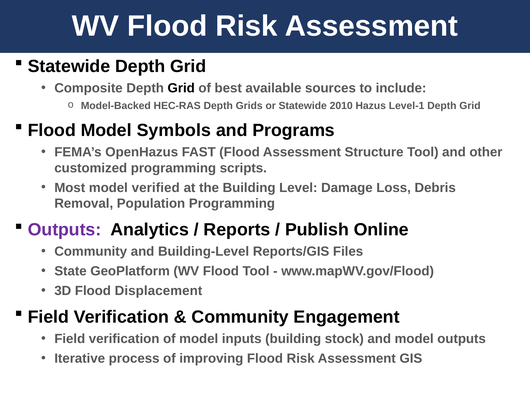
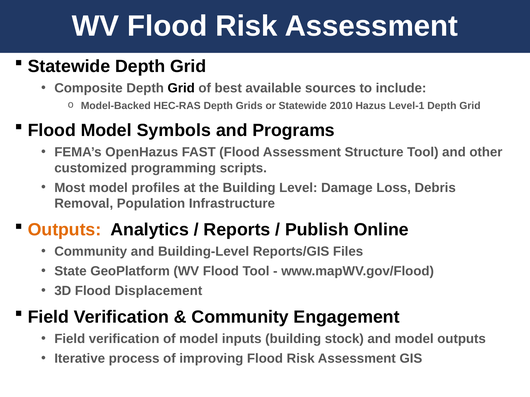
verified: verified -> profiles
Population Programming: Programming -> Infrastructure
Outputs at (65, 230) colour: purple -> orange
